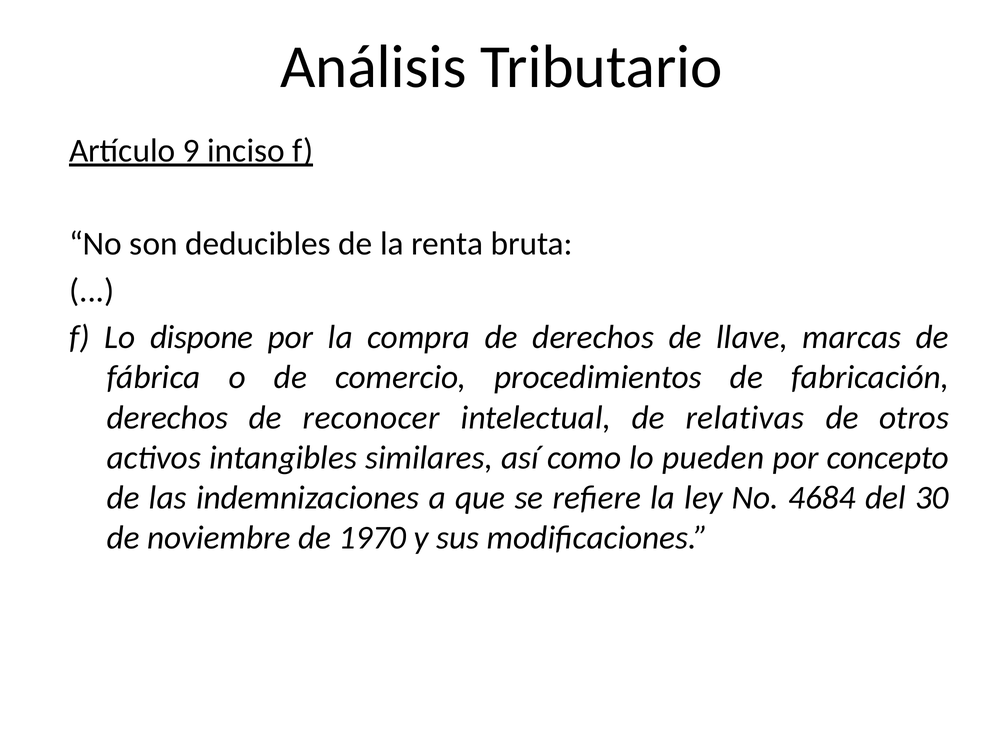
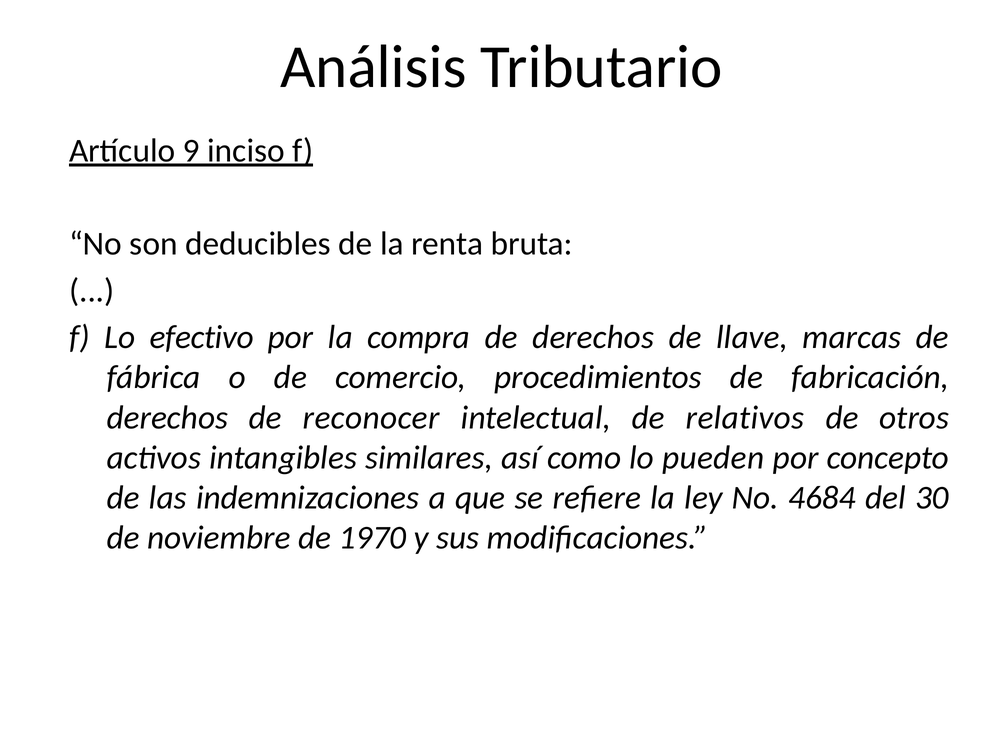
dispone: dispone -> efectivo
relativas: relativas -> relativos
